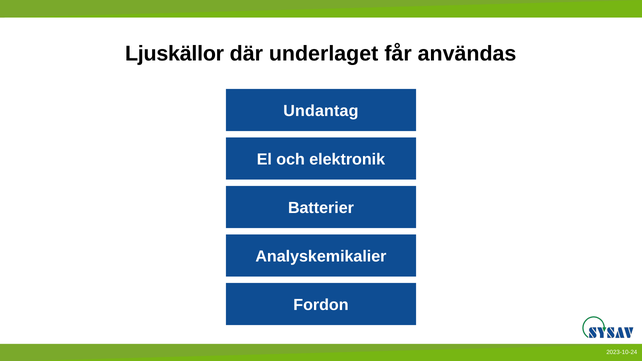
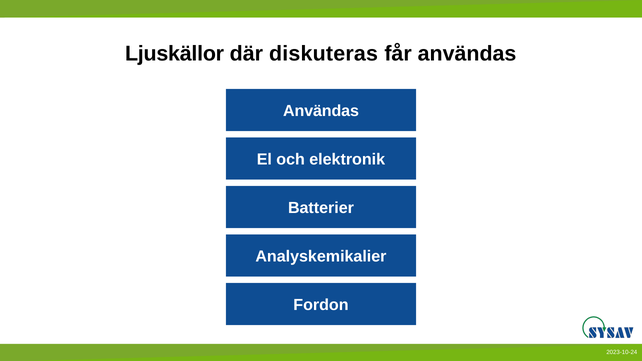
underlaget: underlaget -> diskuteras
Undantag at (321, 111): Undantag -> Användas
